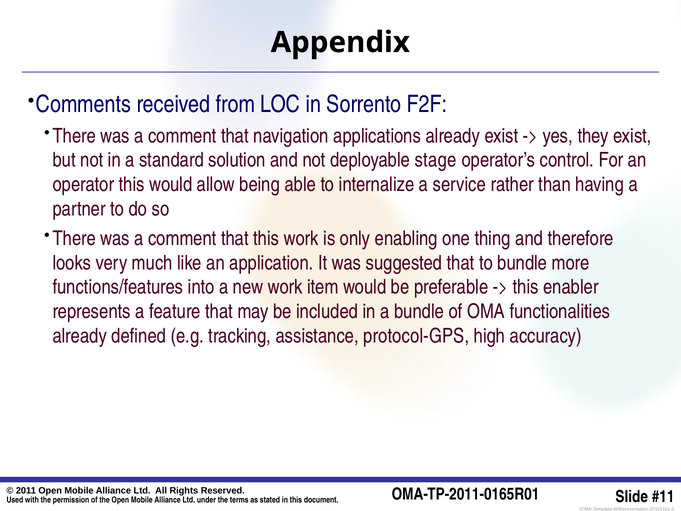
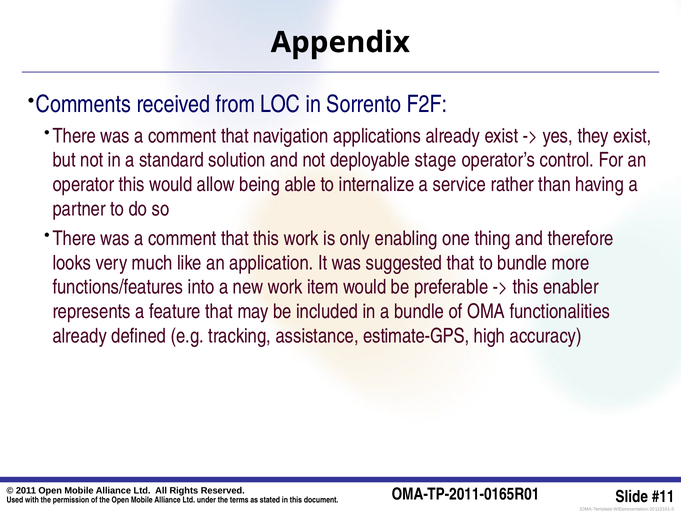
protocol-GPS: protocol-GPS -> estimate-GPS
